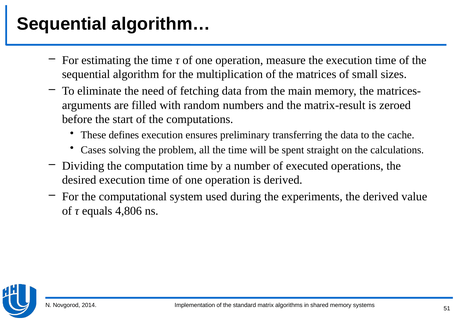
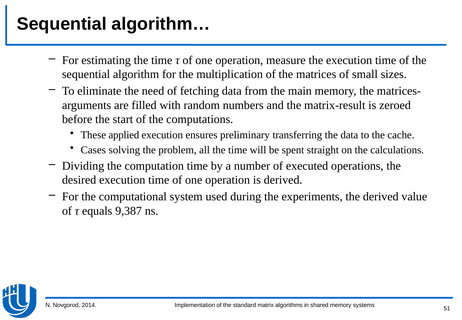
defines: defines -> applied
4,806: 4,806 -> 9,387
